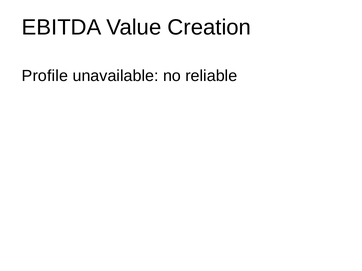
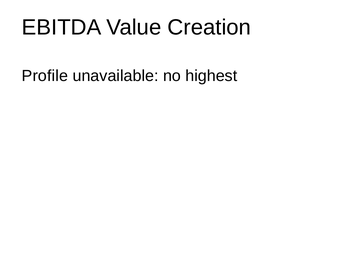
reliable: reliable -> highest
